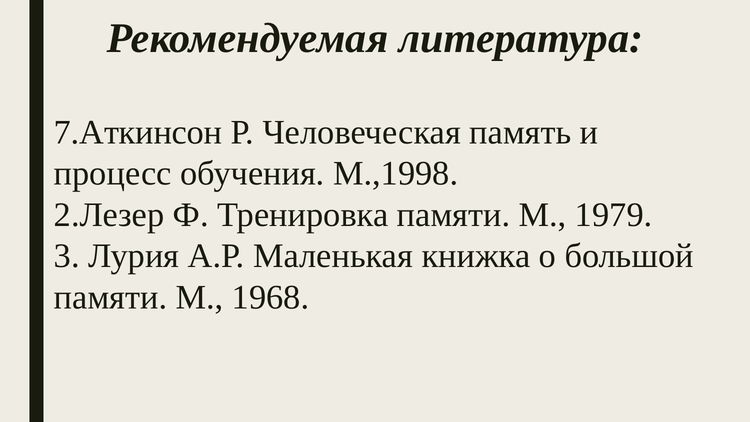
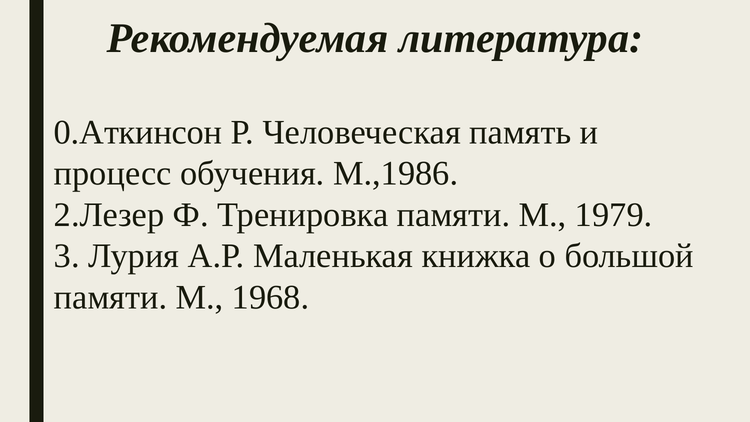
7.Аткинсон: 7.Аткинсон -> 0.Аткинсон
М.,1998: М.,1998 -> М.,1986
